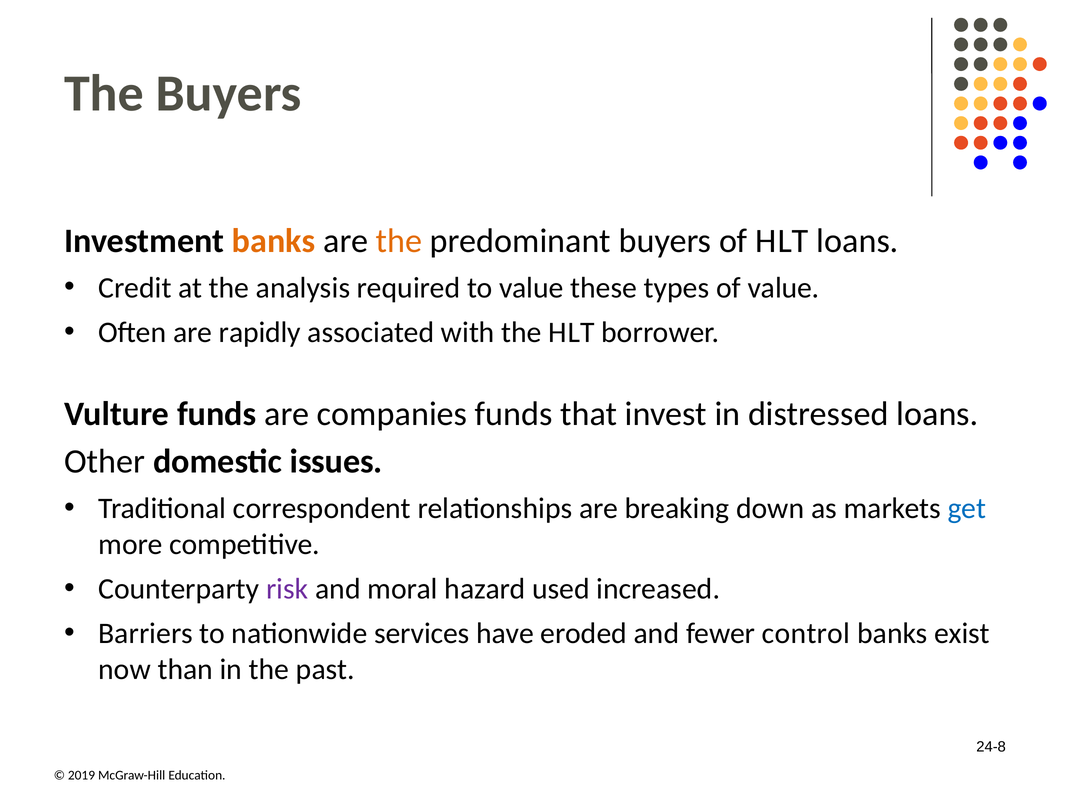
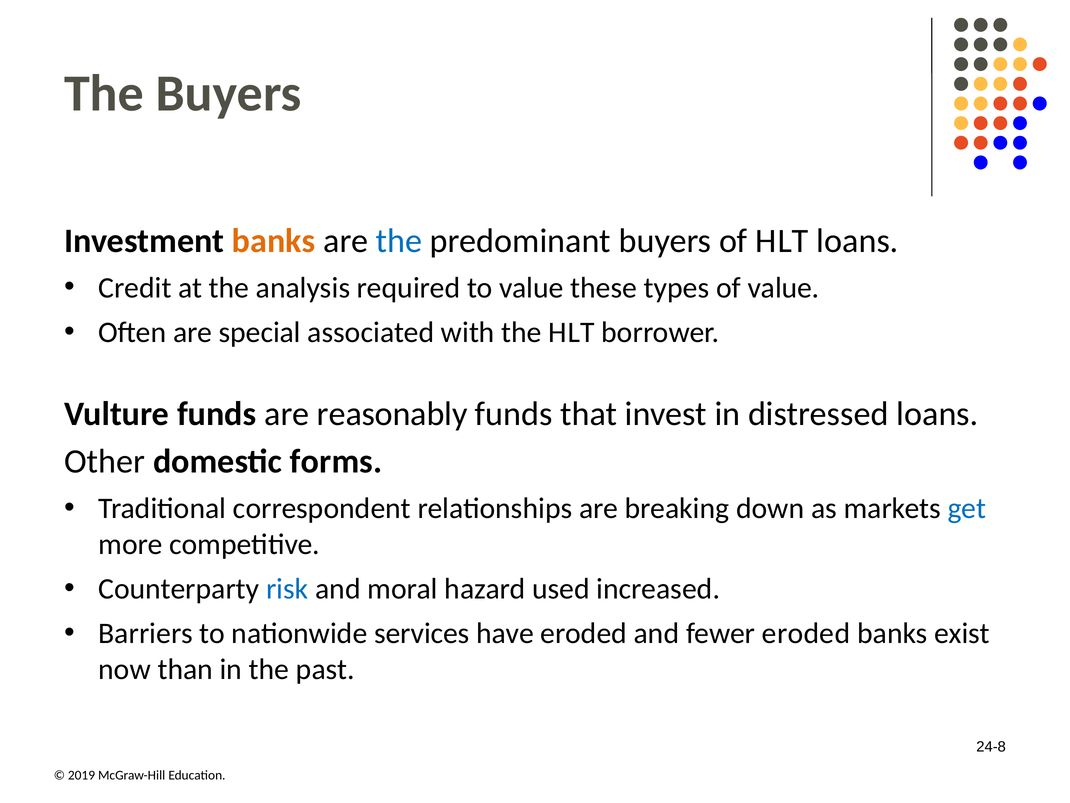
the at (399, 241) colour: orange -> blue
rapidly: rapidly -> special
companies: companies -> reasonably
issues: issues -> forms
risk colour: purple -> blue
fewer control: control -> eroded
